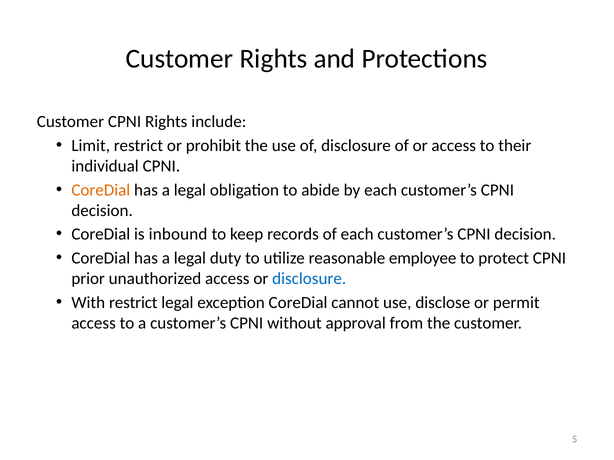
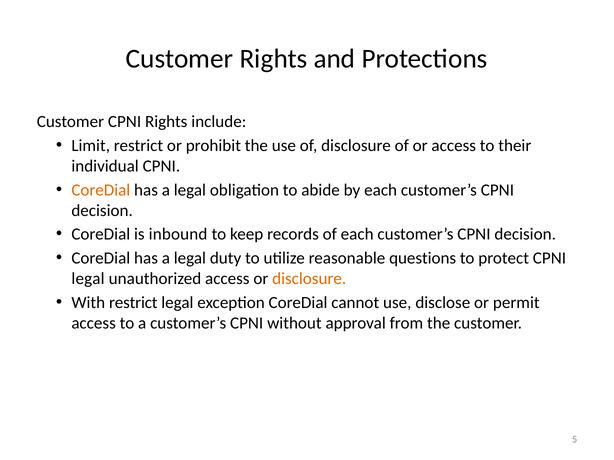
employee: employee -> questions
prior at (88, 279): prior -> legal
disclosure at (309, 279) colour: blue -> orange
